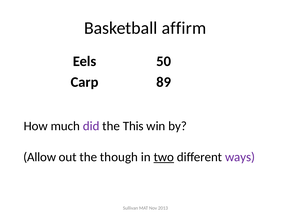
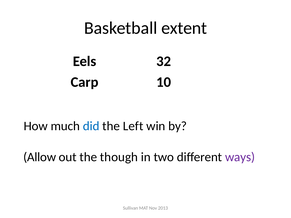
affirm: affirm -> extent
50: 50 -> 32
89: 89 -> 10
did colour: purple -> blue
This: This -> Left
two underline: present -> none
